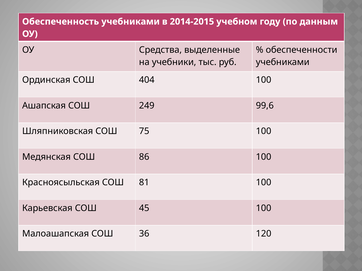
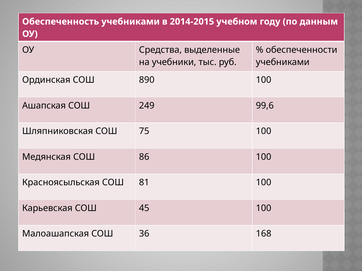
404: 404 -> 890
120: 120 -> 168
